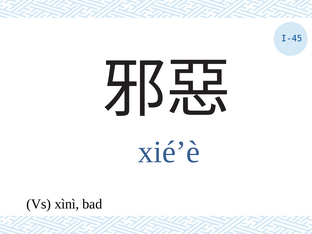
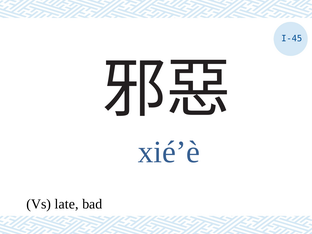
xìnì: xìnì -> late
